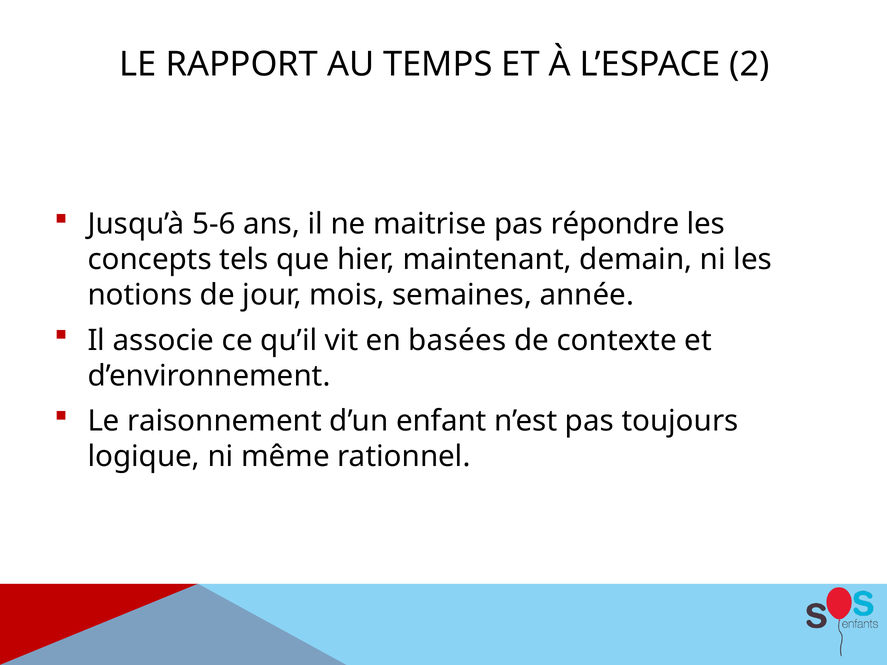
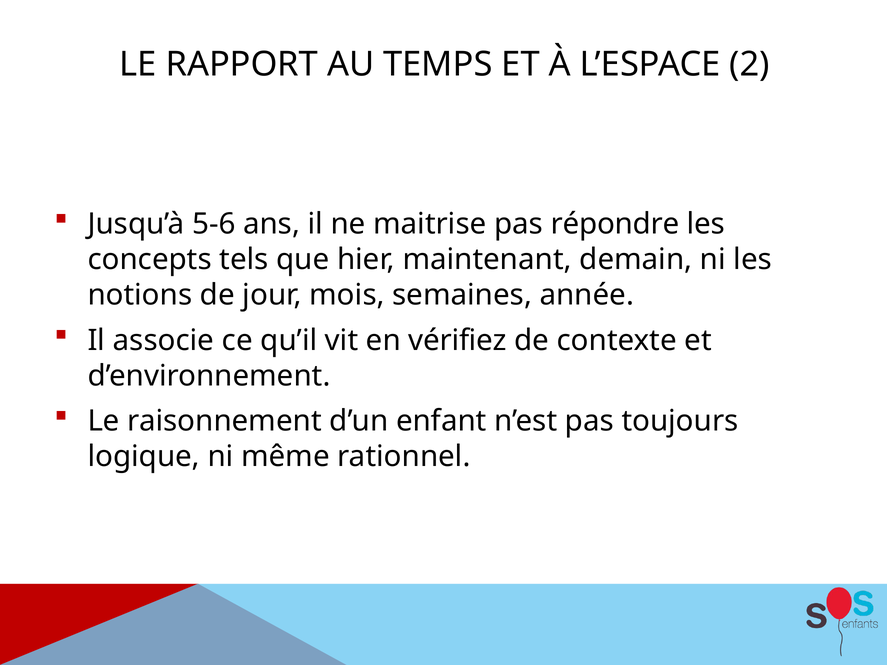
basées: basées -> vérifiez
